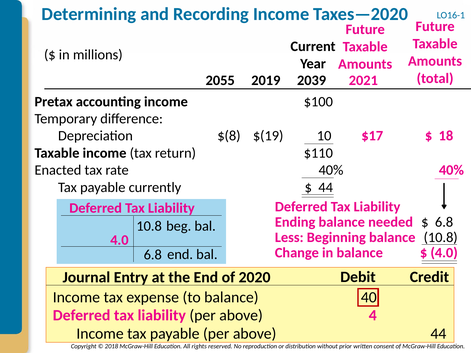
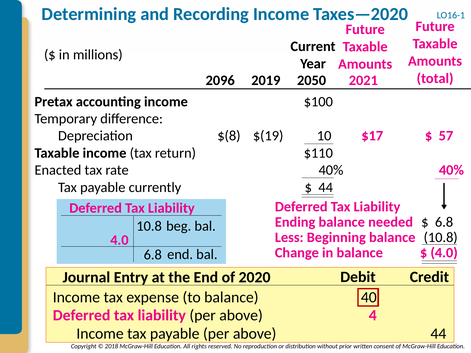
2055: 2055 -> 2096
2039: 2039 -> 2050
18: 18 -> 57
